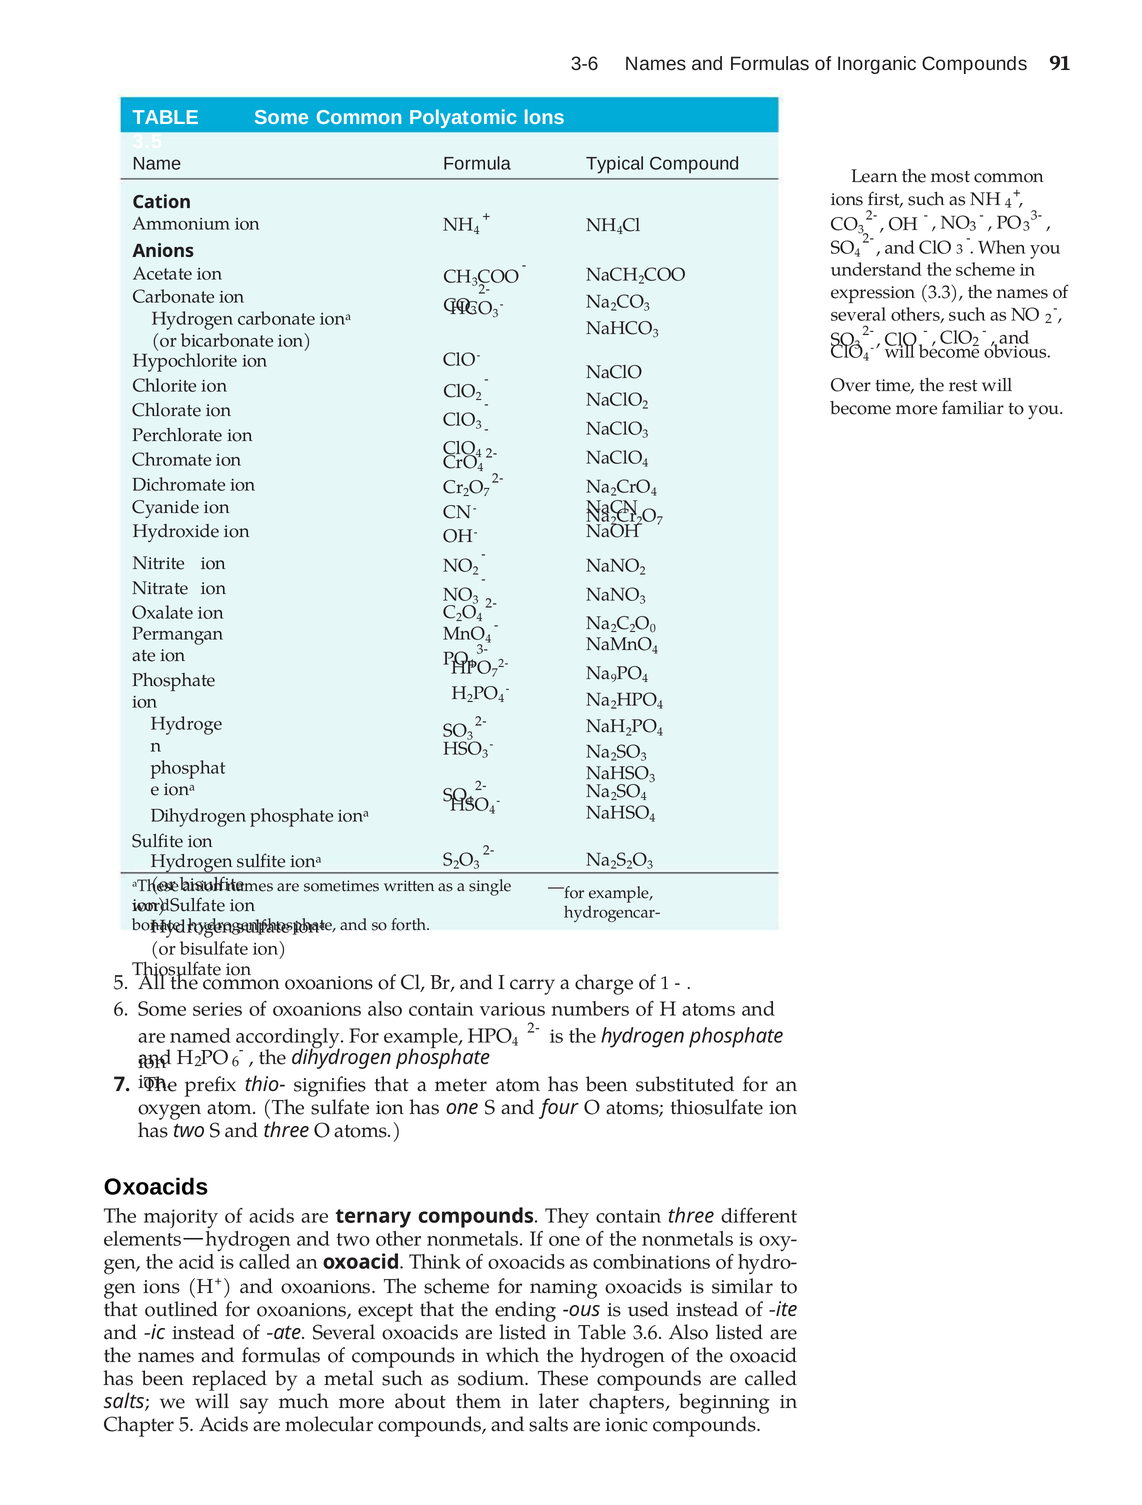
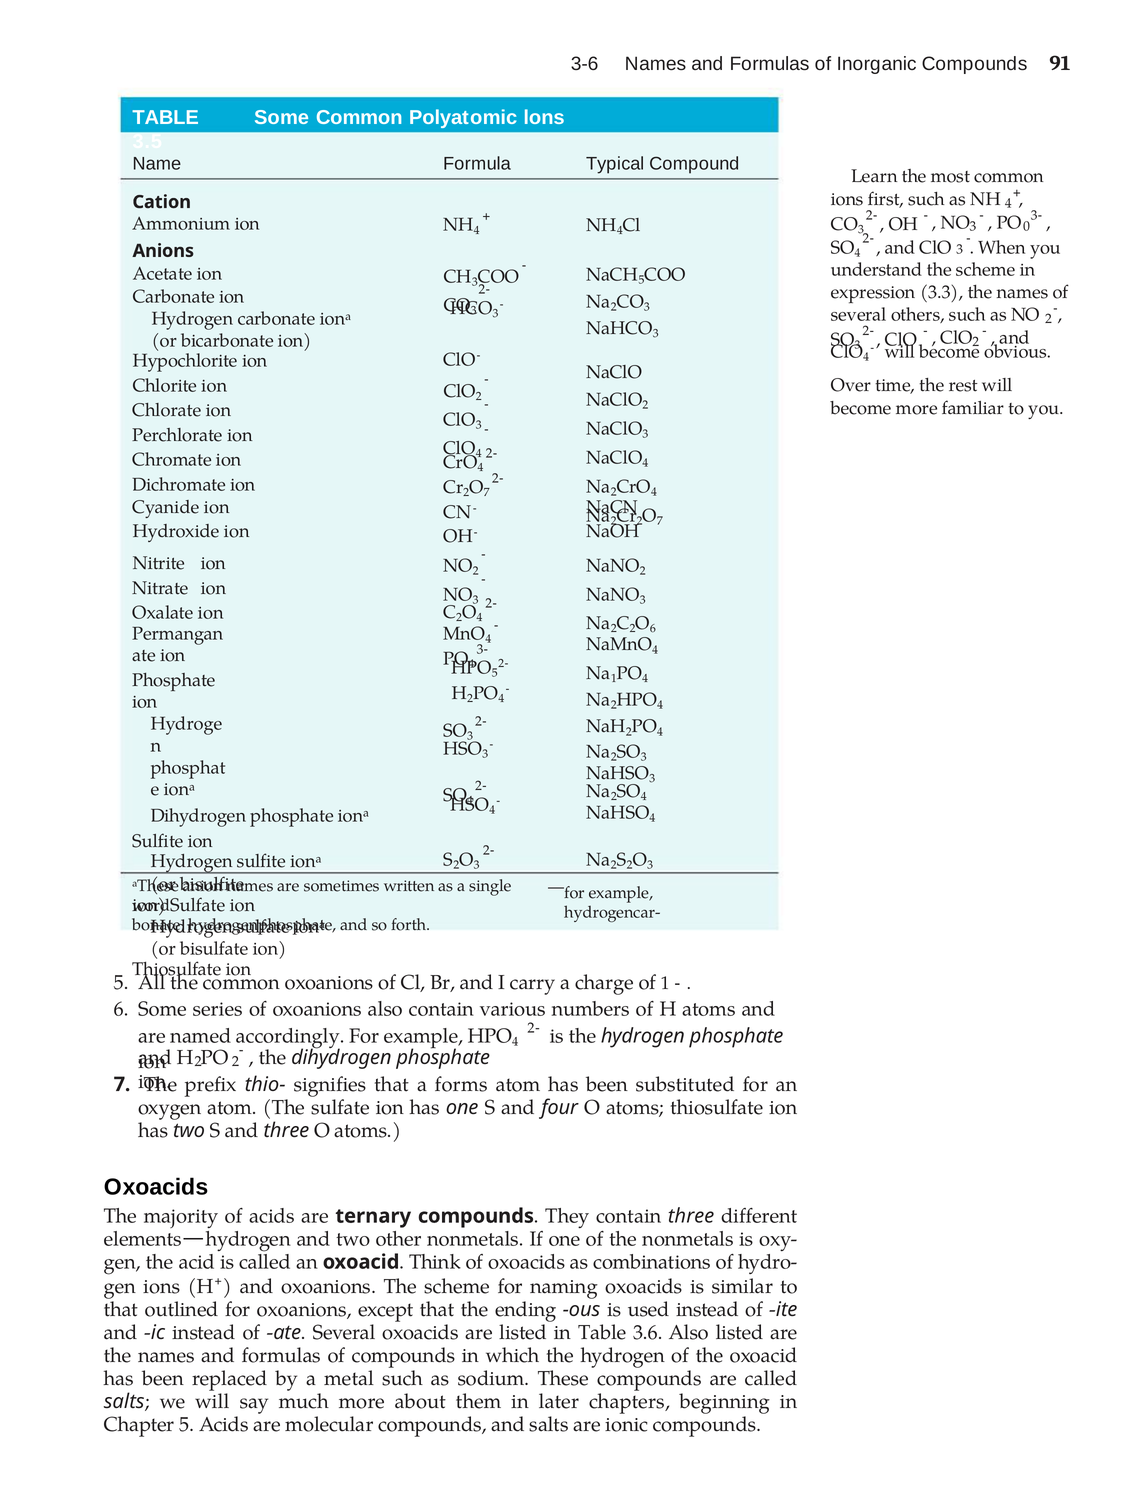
3 3: 3 -> 0
2 at (641, 280): 2 -> 5
O 0: 0 -> 6
7 at (495, 673): 7 -> 5
9 at (614, 678): 9 -> 1
2 6: 6 -> 2
meter: meter -> forms
